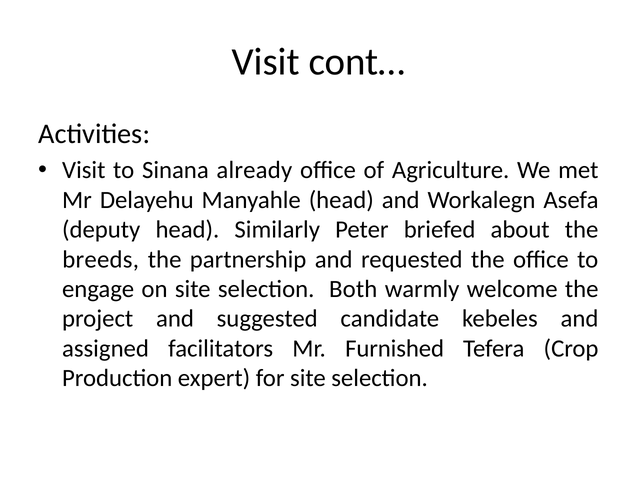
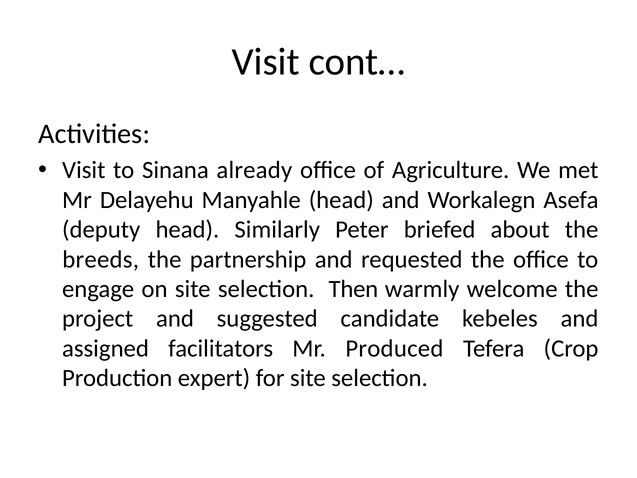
Both: Both -> Then
Furnished: Furnished -> Produced
